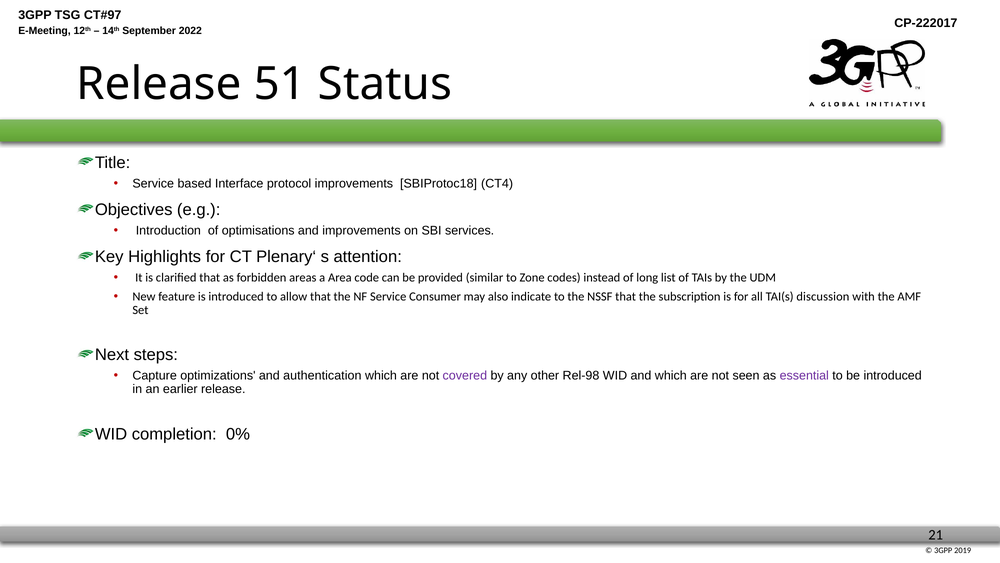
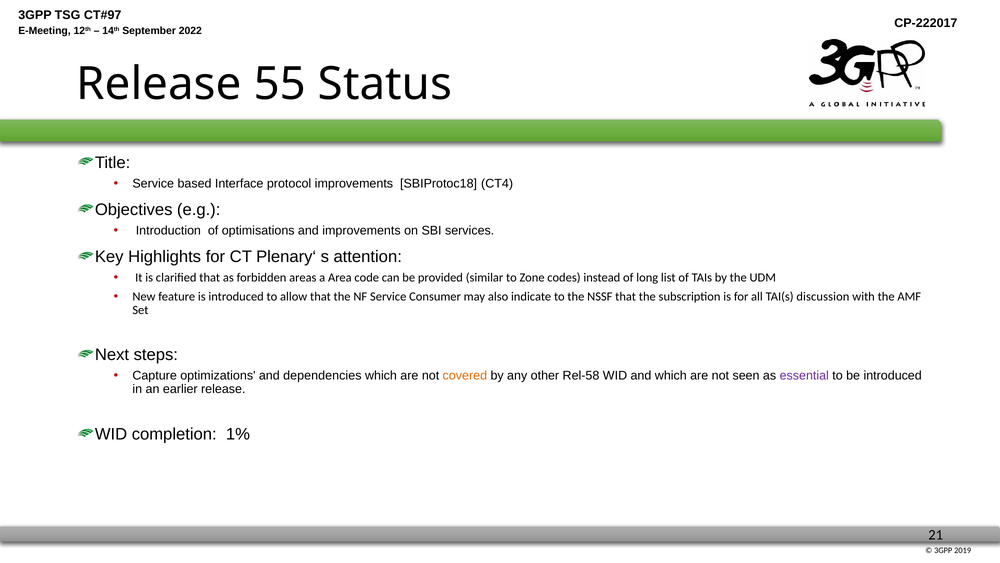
51: 51 -> 55
authentication: authentication -> dependencies
covered colour: purple -> orange
Rel-98: Rel-98 -> Rel-58
0%: 0% -> 1%
